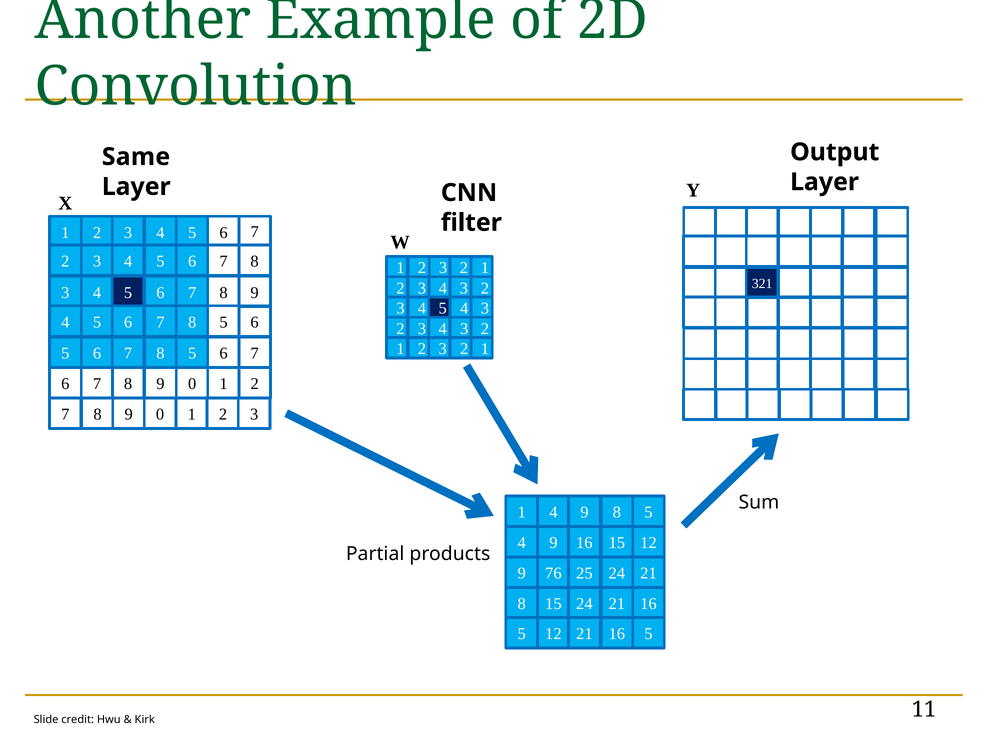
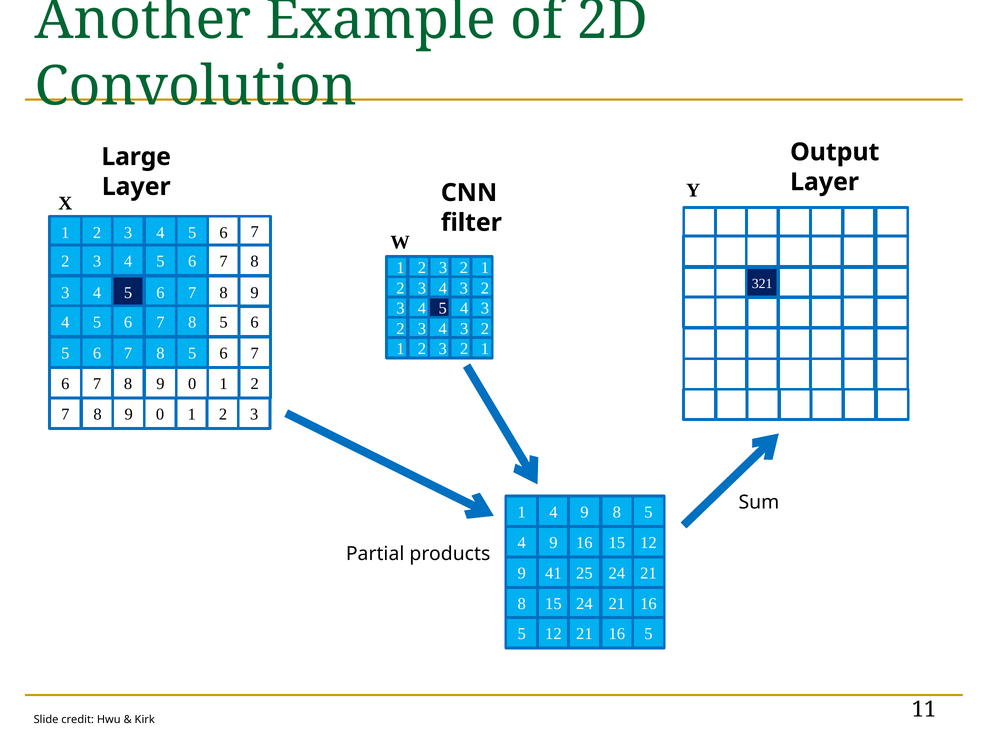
Same: Same -> Large
76: 76 -> 41
